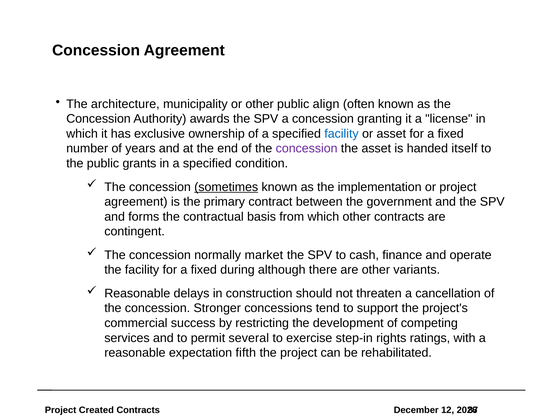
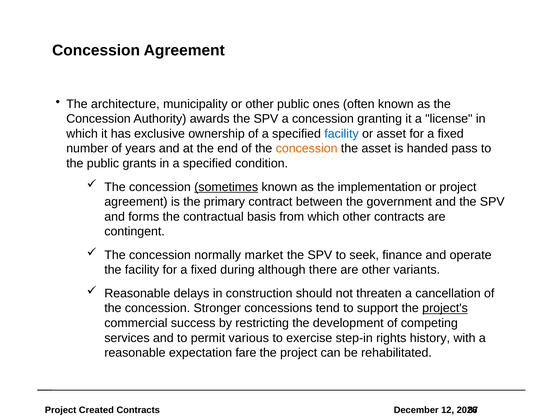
align: align -> ones
concession at (307, 149) colour: purple -> orange
itself: itself -> pass
cash: cash -> seek
project's underline: none -> present
several: several -> various
ratings: ratings -> history
fifth: fifth -> fare
